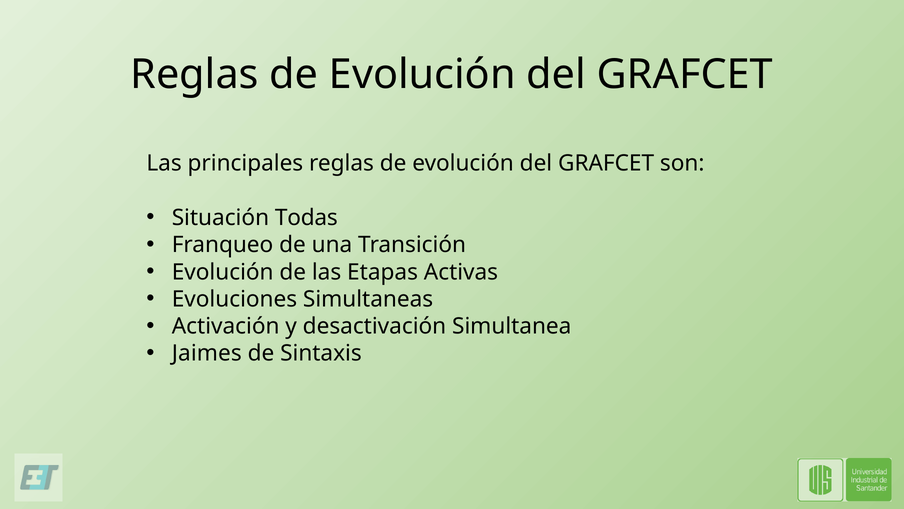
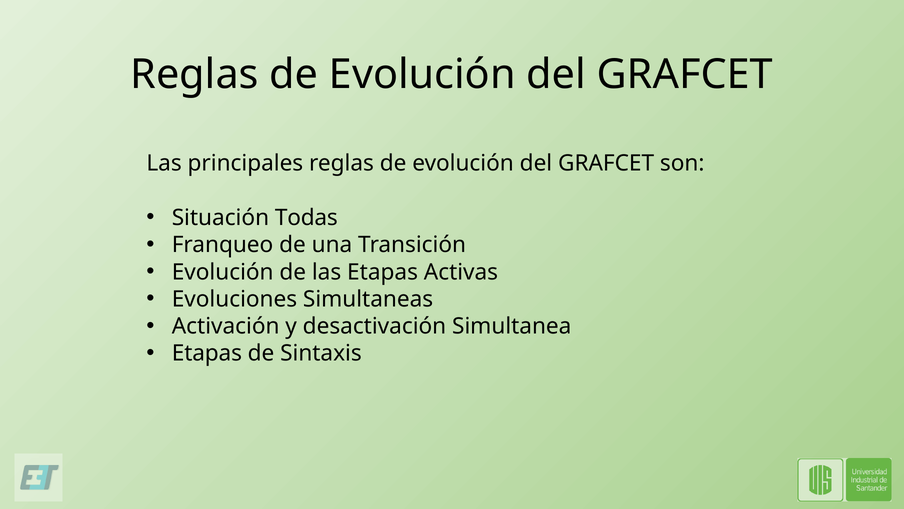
Jaimes at (207, 353): Jaimes -> Etapas
